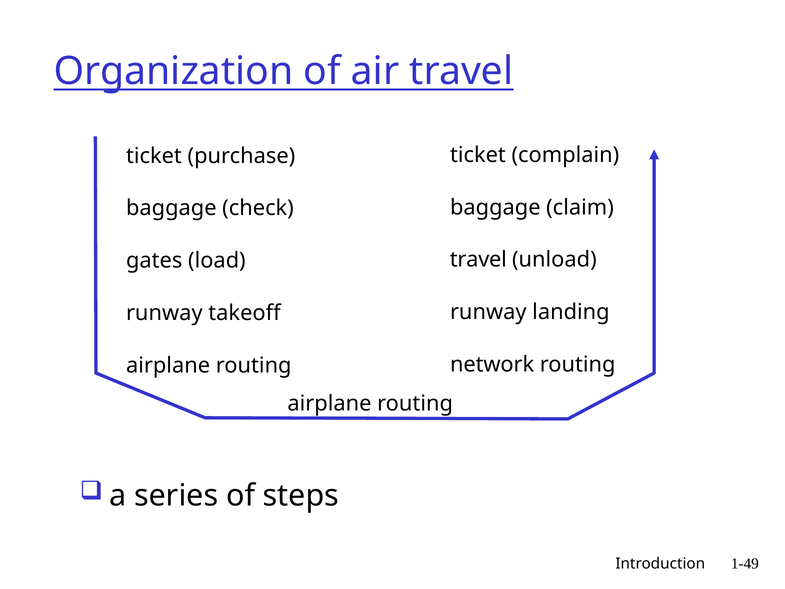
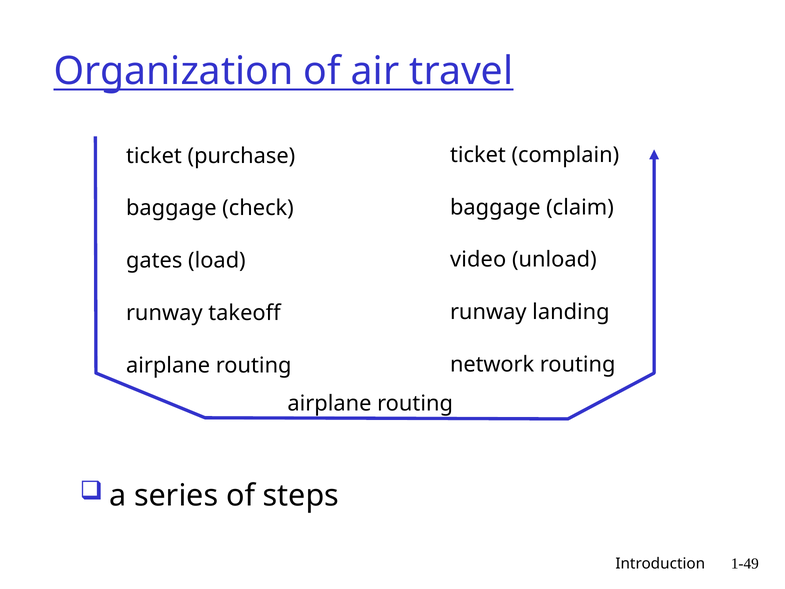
travel at (478, 260): travel -> video
